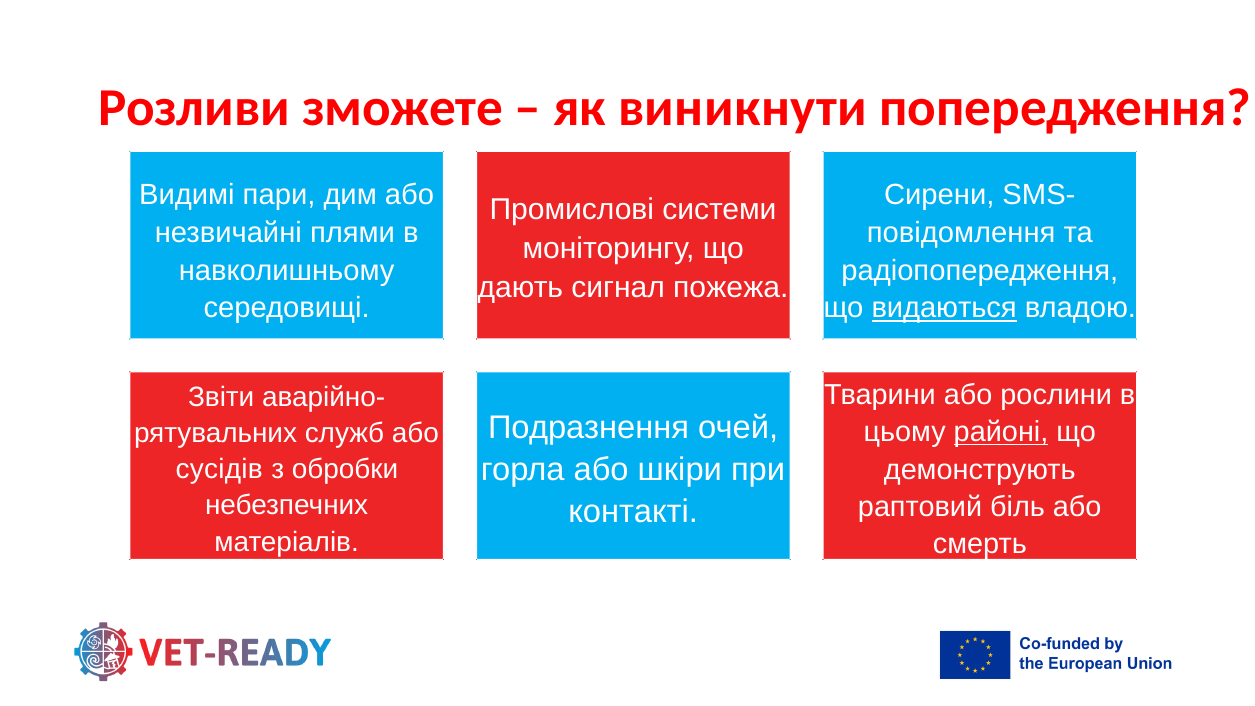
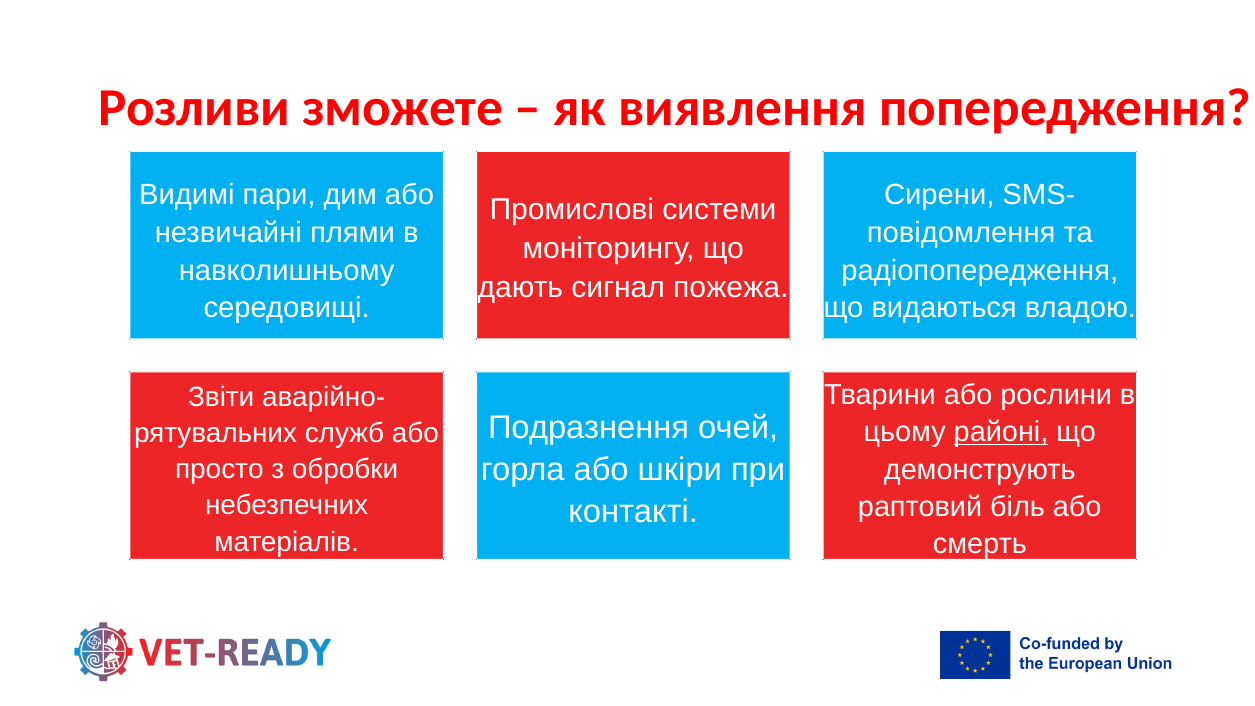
виникнути: виникнути -> виявлення
видаються underline: present -> none
сусідів: сусідів -> просто
